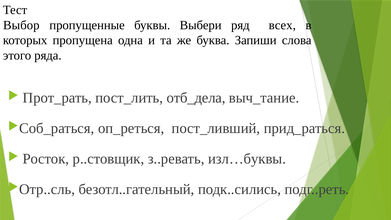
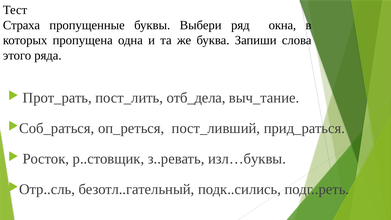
Выбор: Выбор -> Страха
всех: всех -> окна
